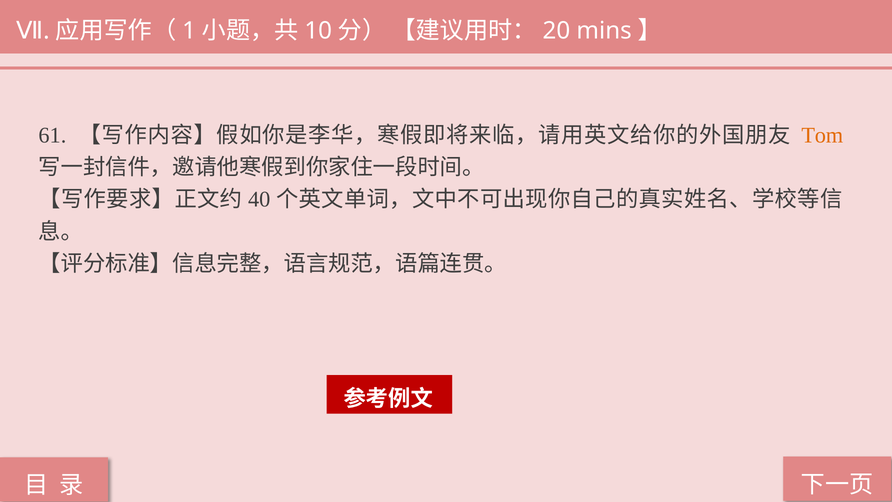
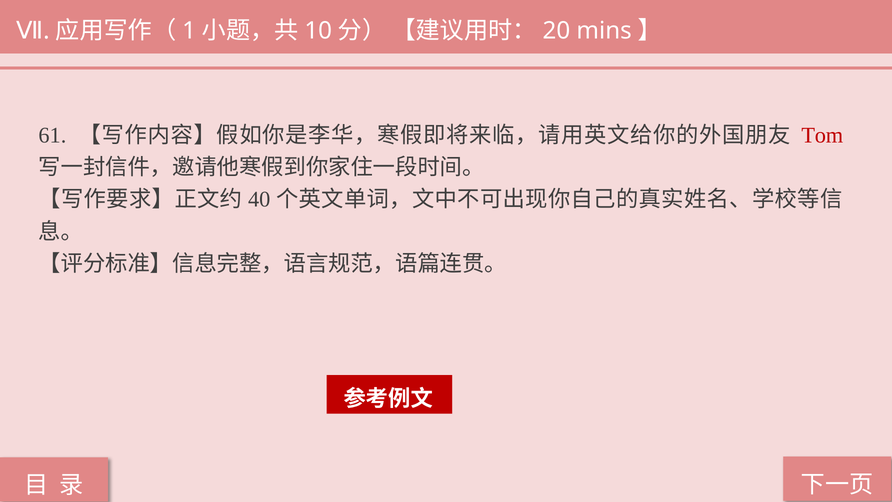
Tom colour: orange -> red
